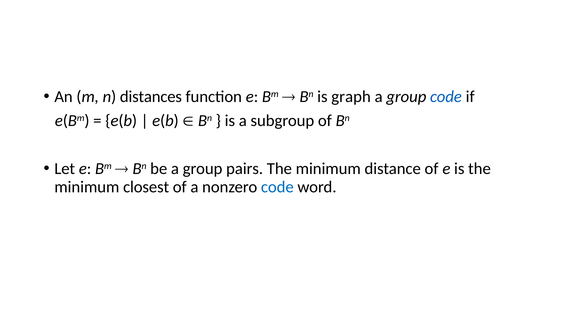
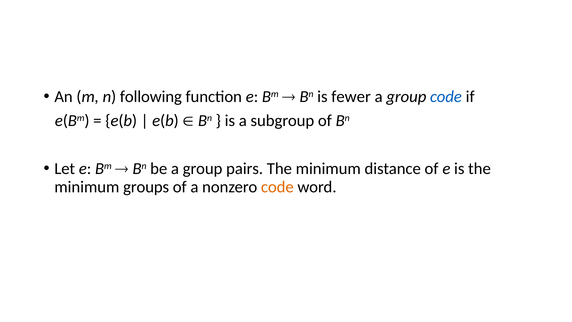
distances: distances -> following
graph: graph -> fewer
closest: closest -> groups
code at (277, 187) colour: blue -> orange
